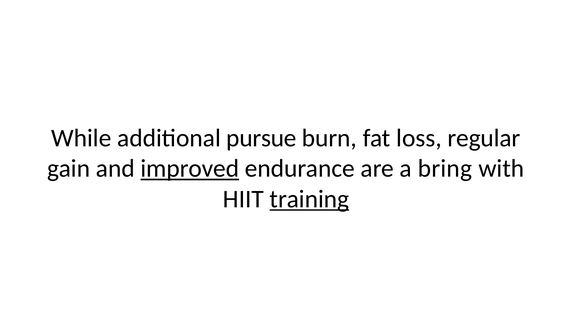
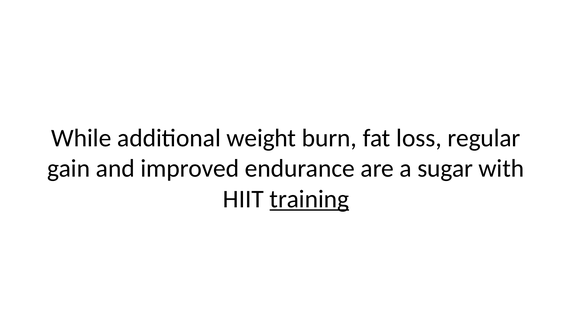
pursue: pursue -> weight
improved underline: present -> none
bring: bring -> sugar
